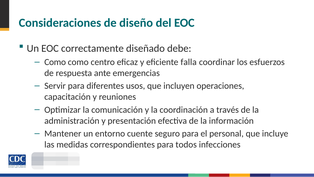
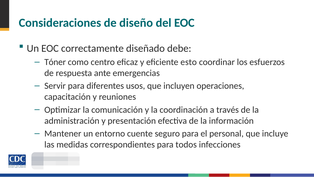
Como at (55, 62): Como -> Tóner
falla: falla -> esto
